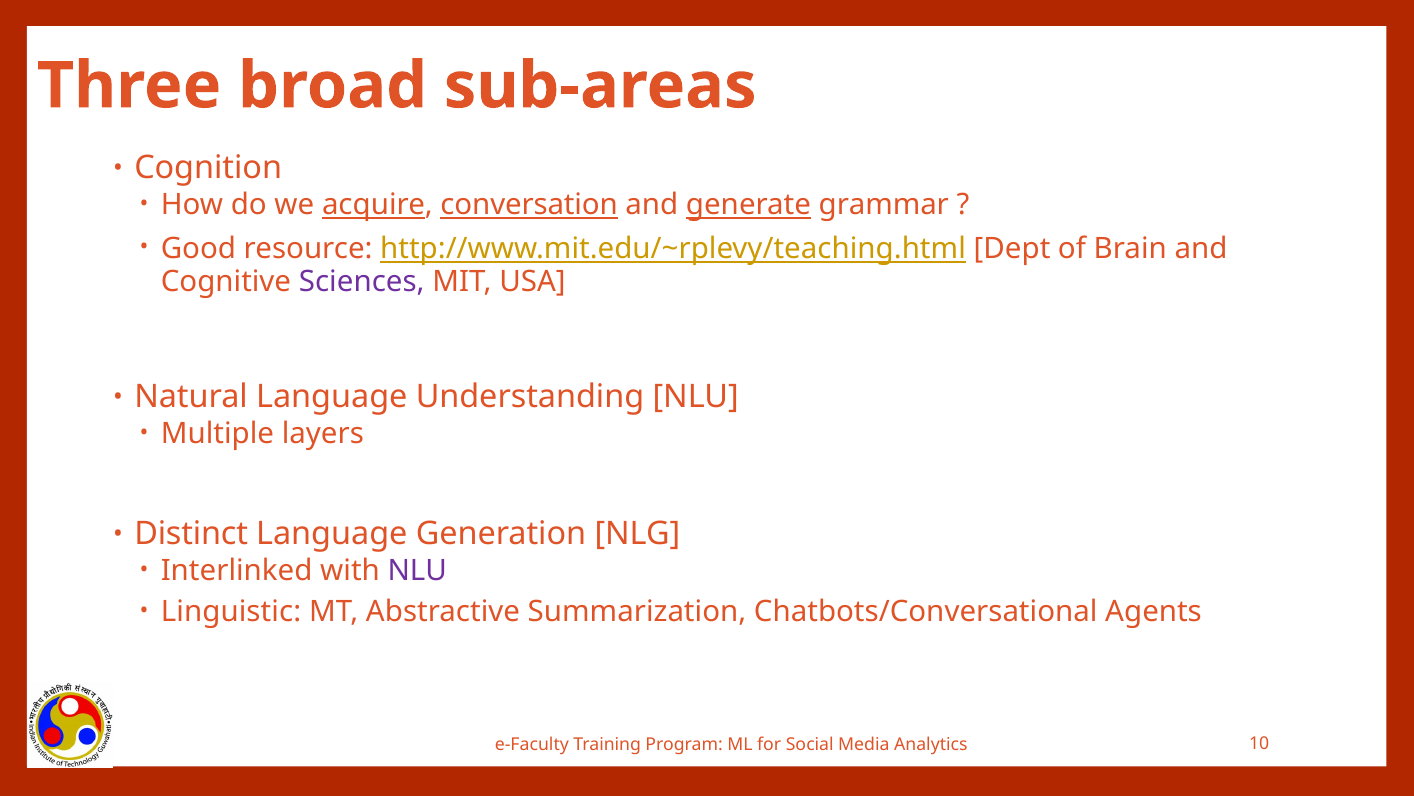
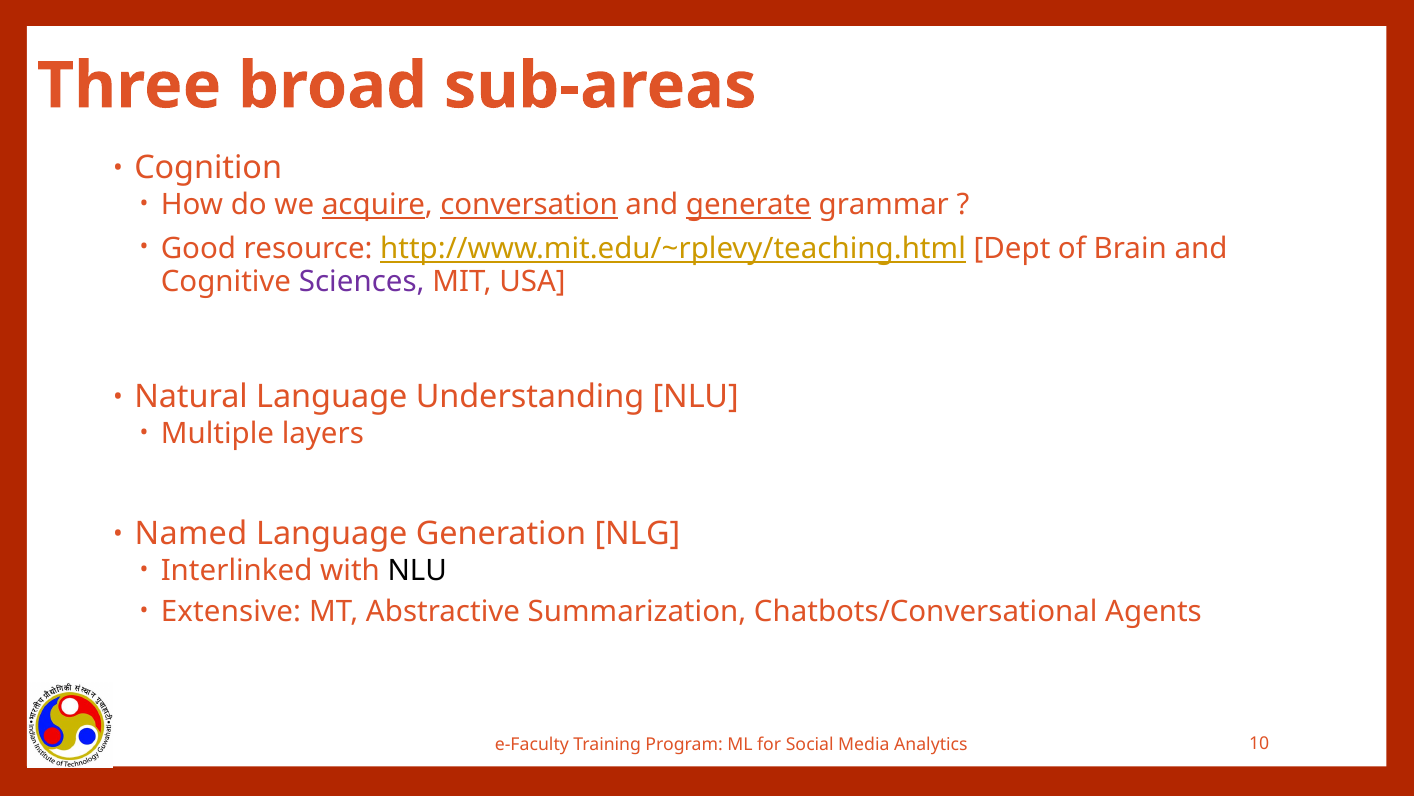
Distinct: Distinct -> Named
NLU at (417, 570) colour: purple -> black
Linguistic: Linguistic -> Extensive
